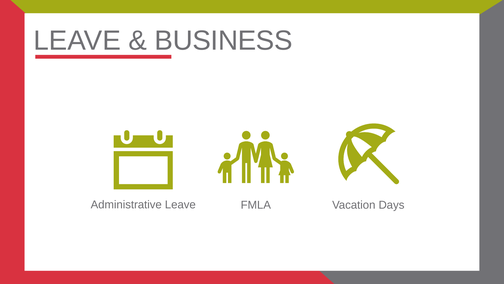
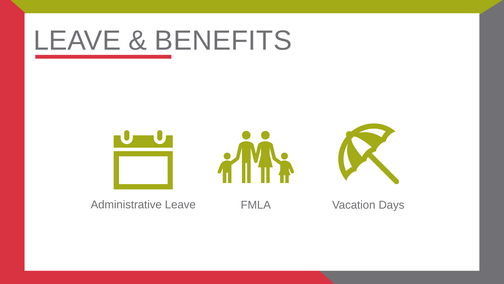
BUSINESS: BUSINESS -> BENEFITS
